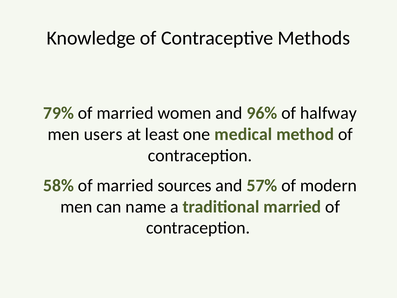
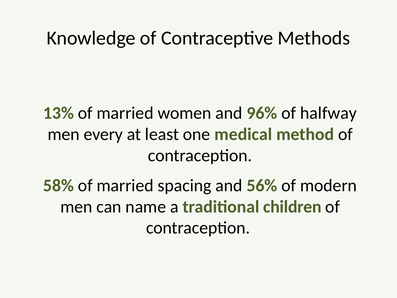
79%: 79% -> 13%
users: users -> every
sources: sources -> spacing
57%: 57% -> 56%
traditional married: married -> children
